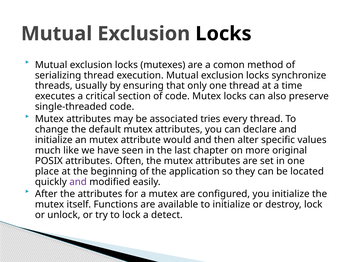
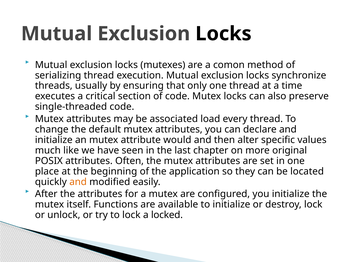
tries: tries -> load
and at (78, 182) colour: purple -> orange
detect: detect -> locked
